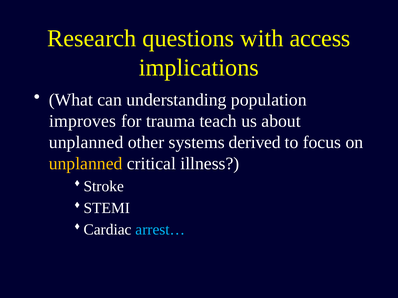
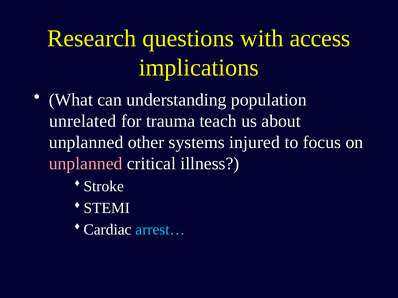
improves: improves -> unrelated
derived: derived -> injured
unplanned at (86, 164) colour: yellow -> pink
